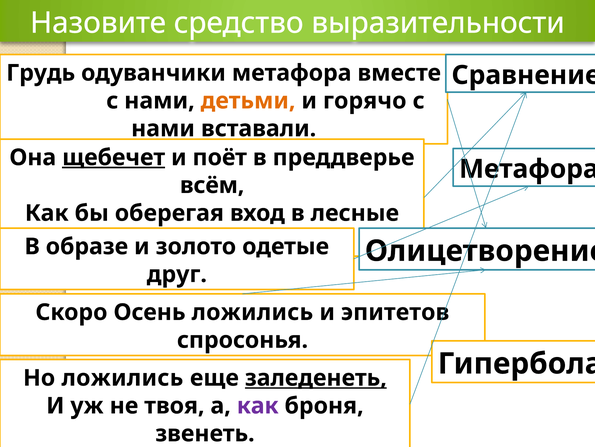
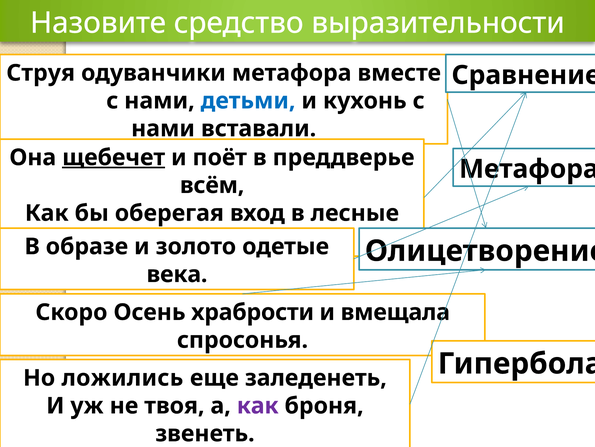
Грудь: Грудь -> Струя
детьми colour: orange -> blue
горячо: горячо -> кухонь
друг: друг -> века
Осень ложились: ложились -> храбрости
эпитетов: эпитетов -> вмещала
заледенеть underline: present -> none
